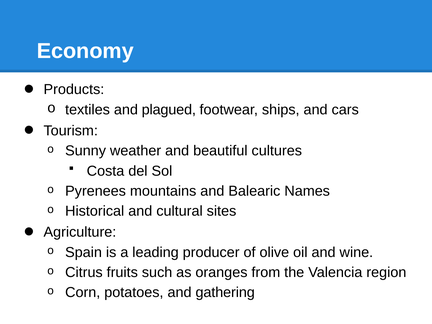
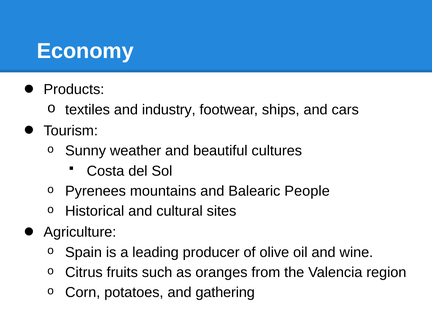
plagued: plagued -> industry
Names: Names -> People
